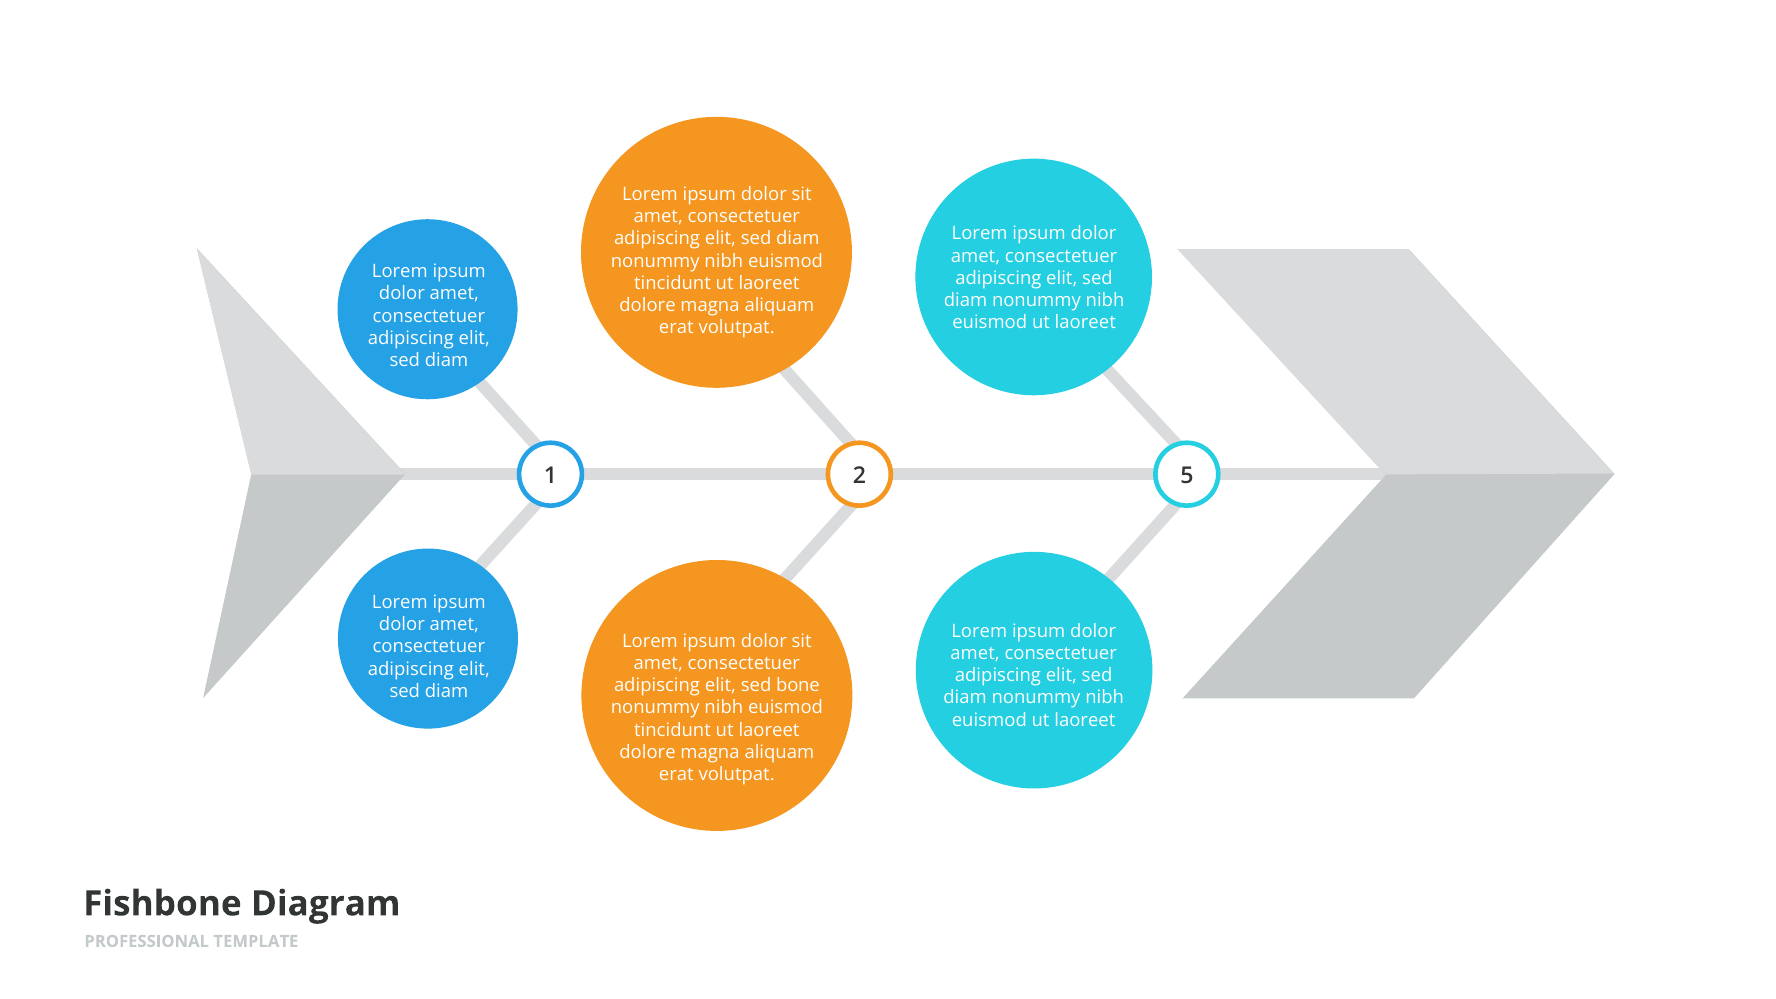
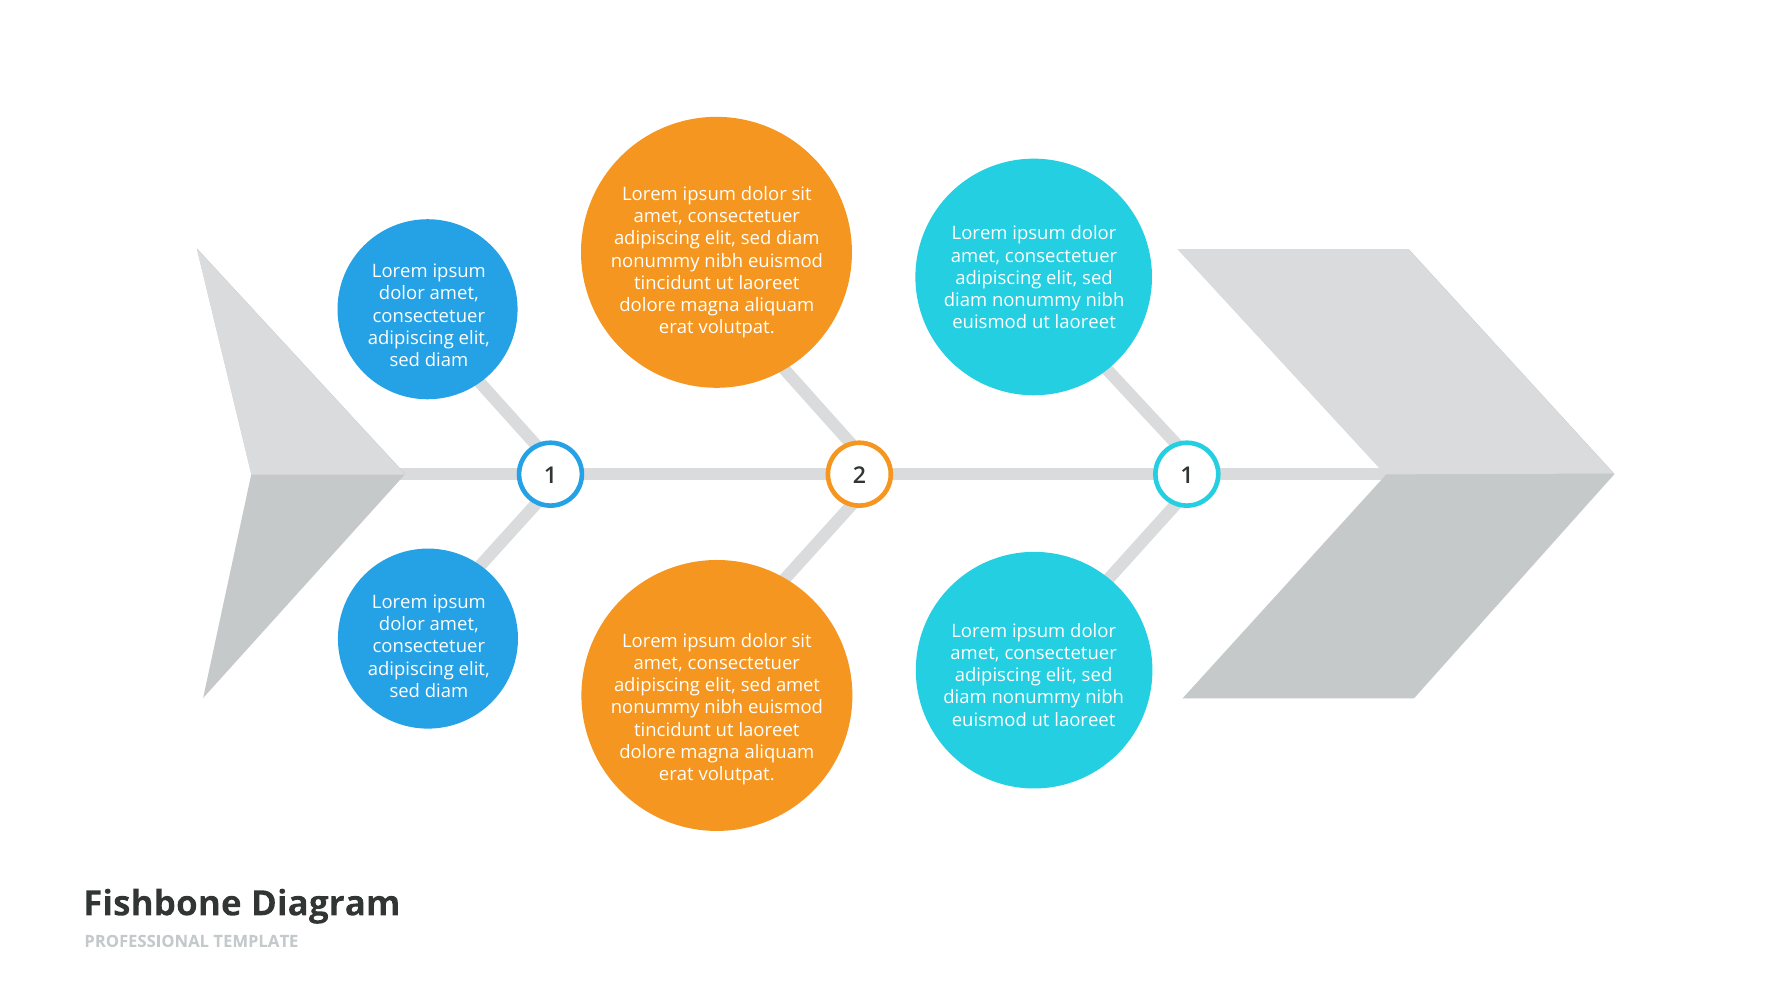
2 5: 5 -> 1
sed bone: bone -> amet
